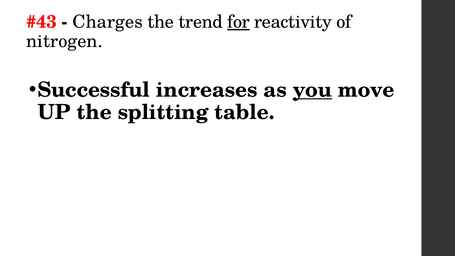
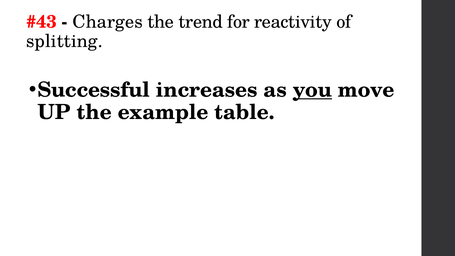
for underline: present -> none
nitrogen: nitrogen -> splitting
splitting: splitting -> example
